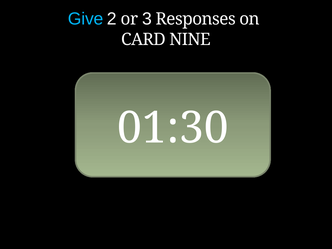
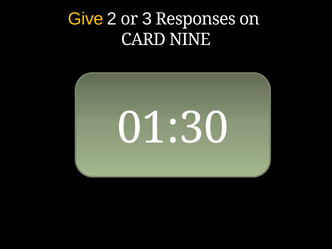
Give colour: light blue -> yellow
